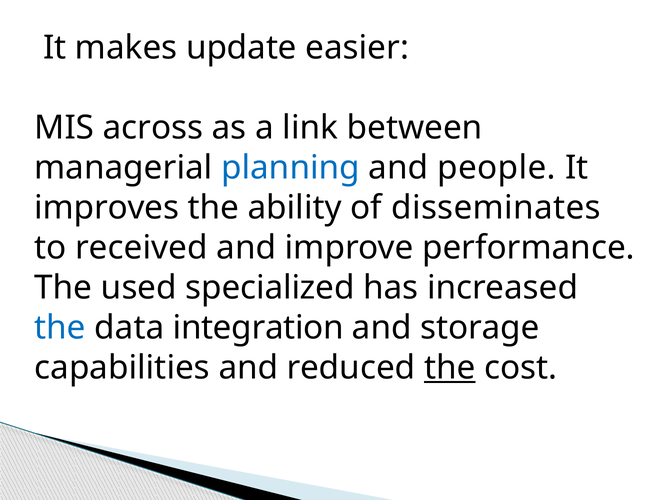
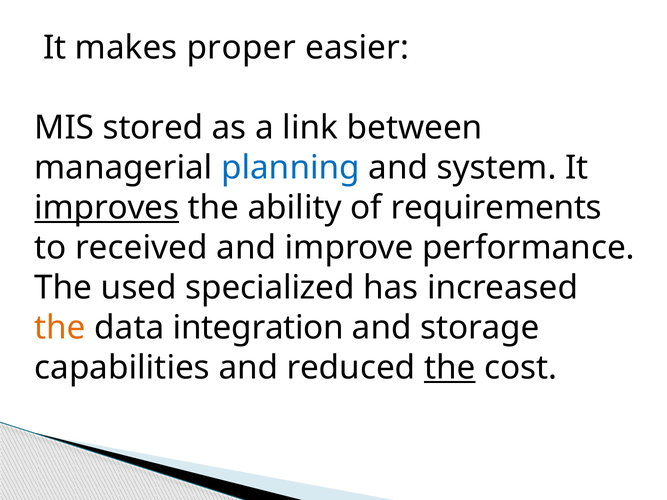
update: update -> proper
across: across -> stored
people: people -> system
improves underline: none -> present
disseminates: disseminates -> requirements
the at (60, 328) colour: blue -> orange
